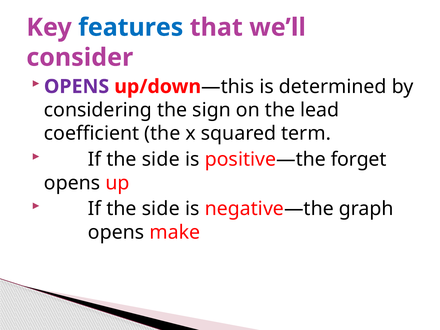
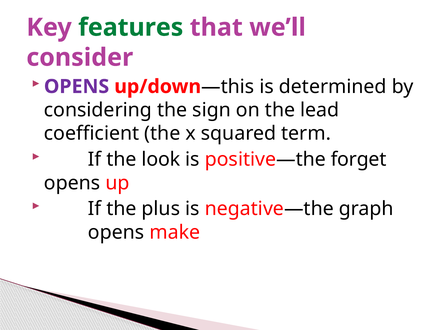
features colour: blue -> green
side at (161, 159): side -> look
side at (161, 209): side -> plus
